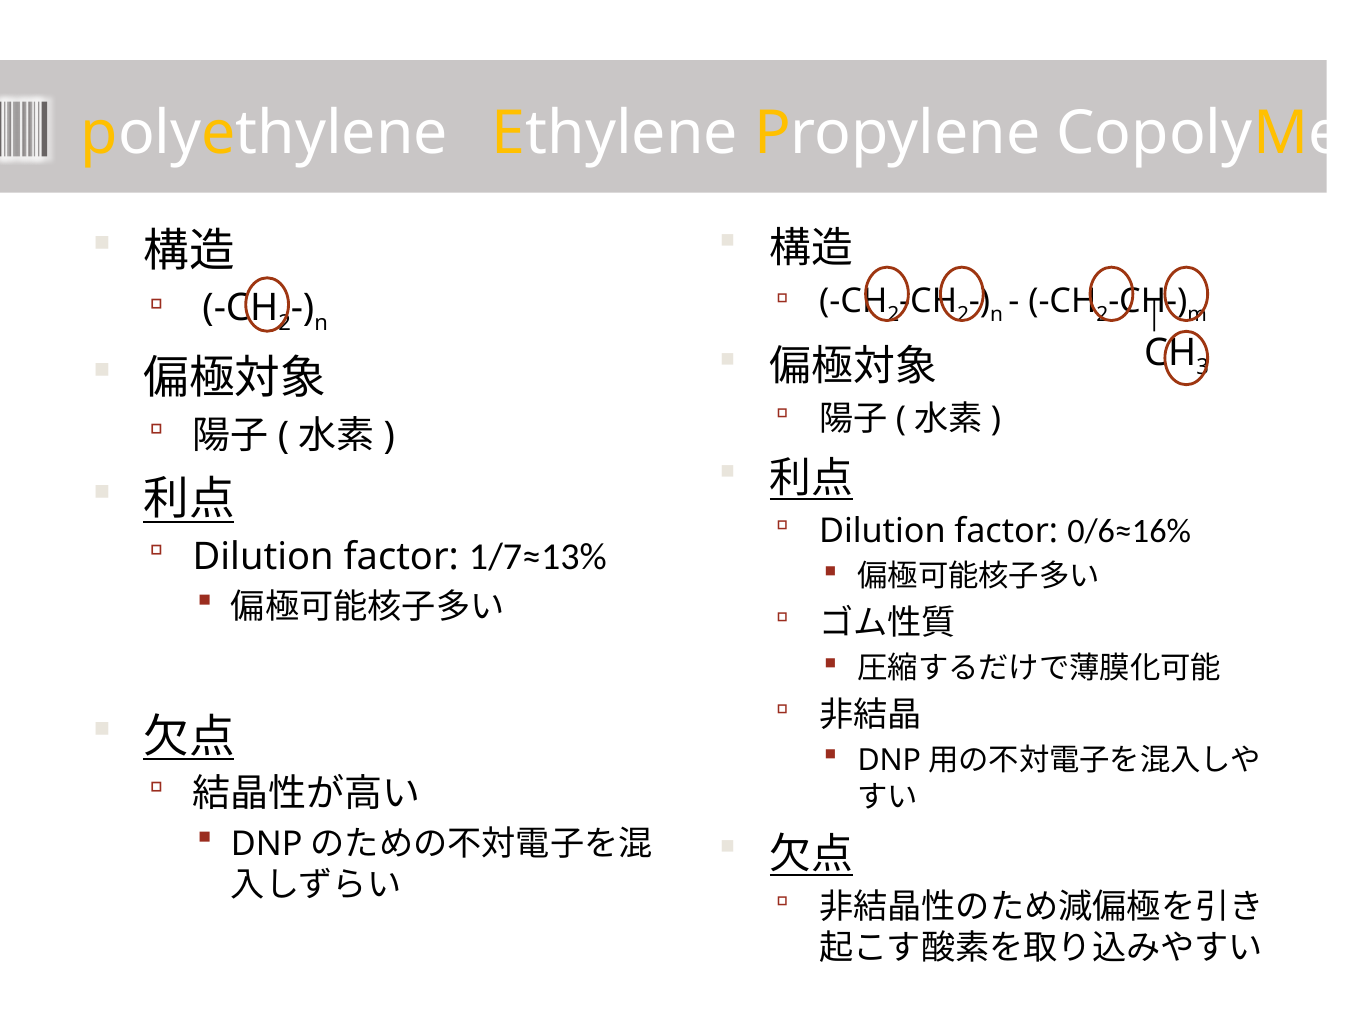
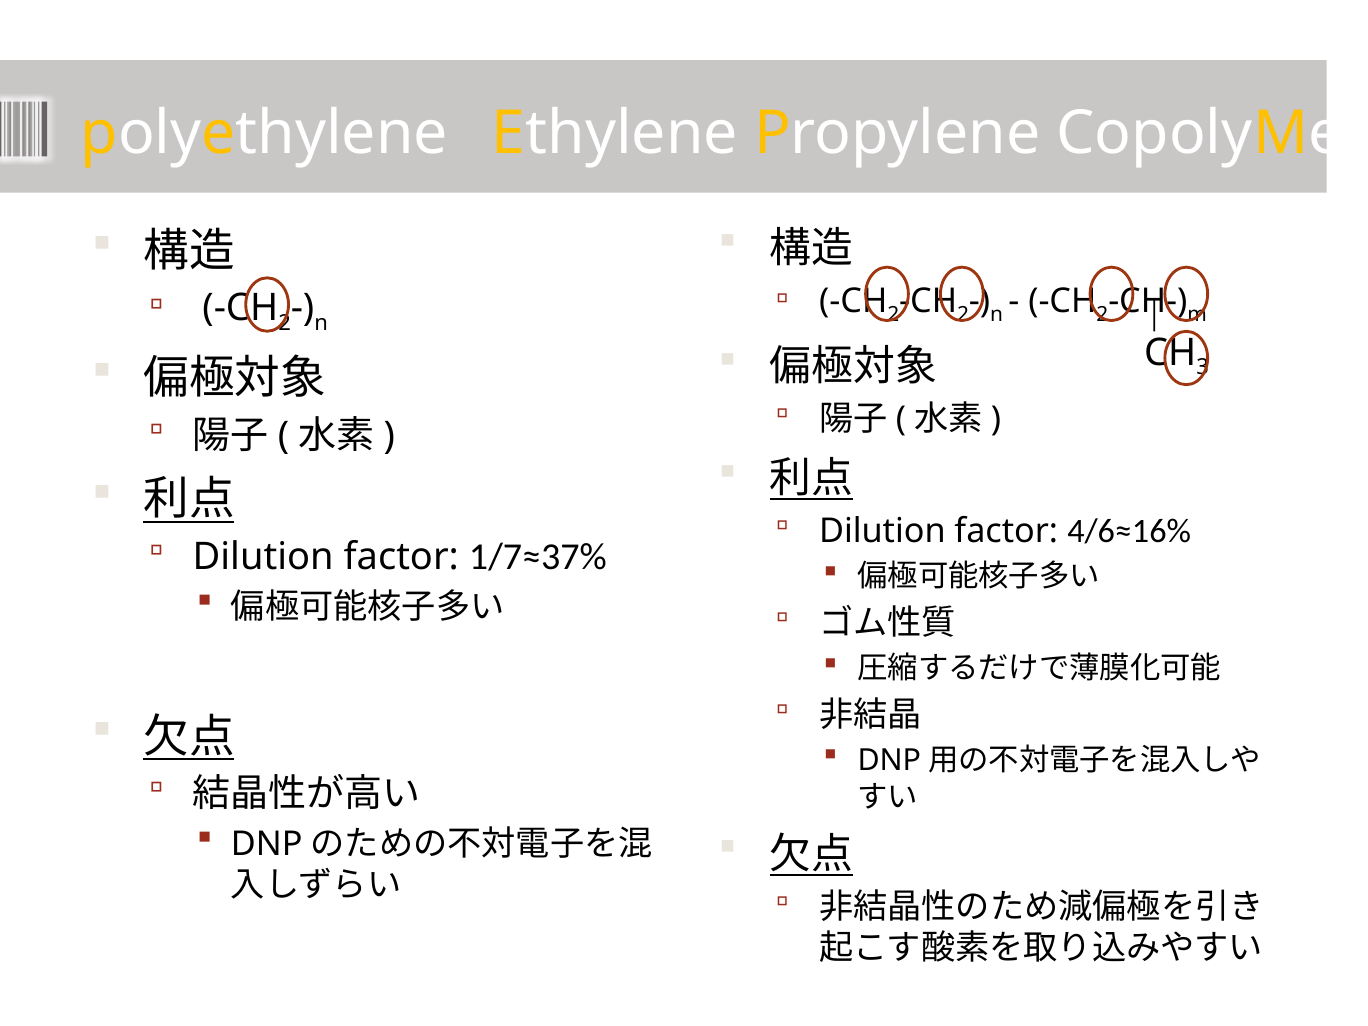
0/6≈16%: 0/6≈16% -> 4/6≈16%
1/7≈13%: 1/7≈13% -> 1/7≈37%
